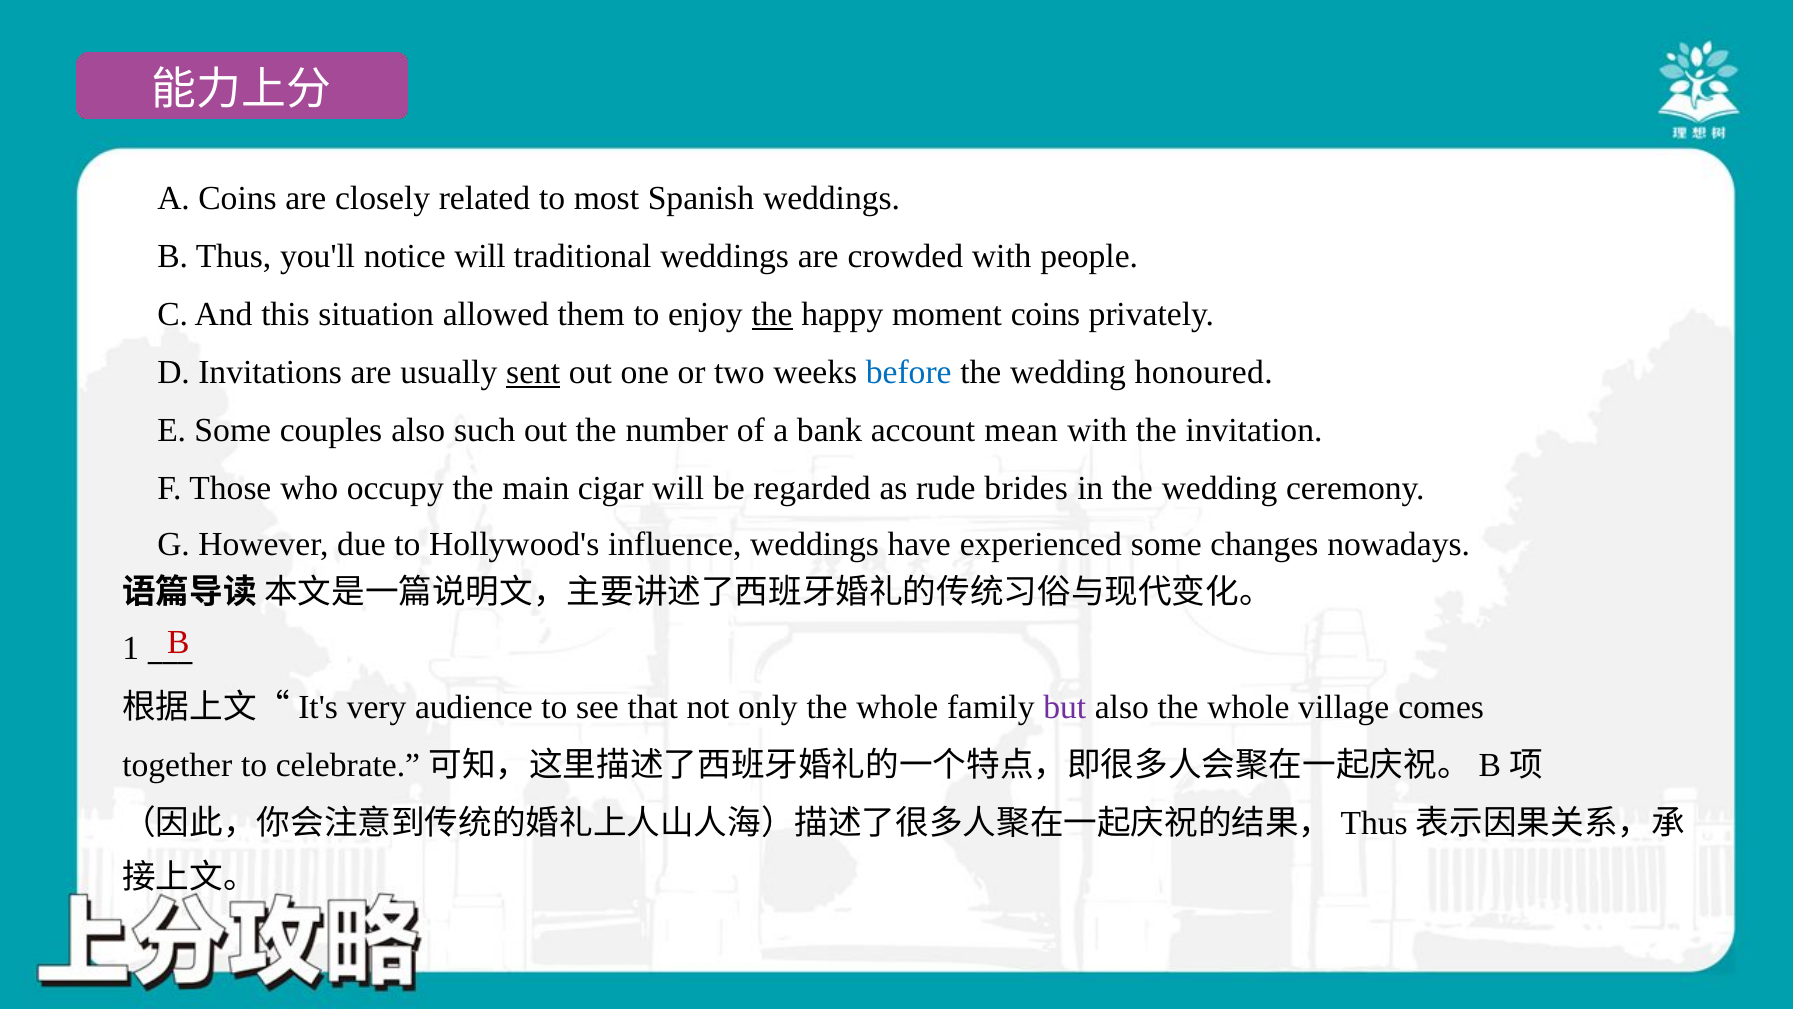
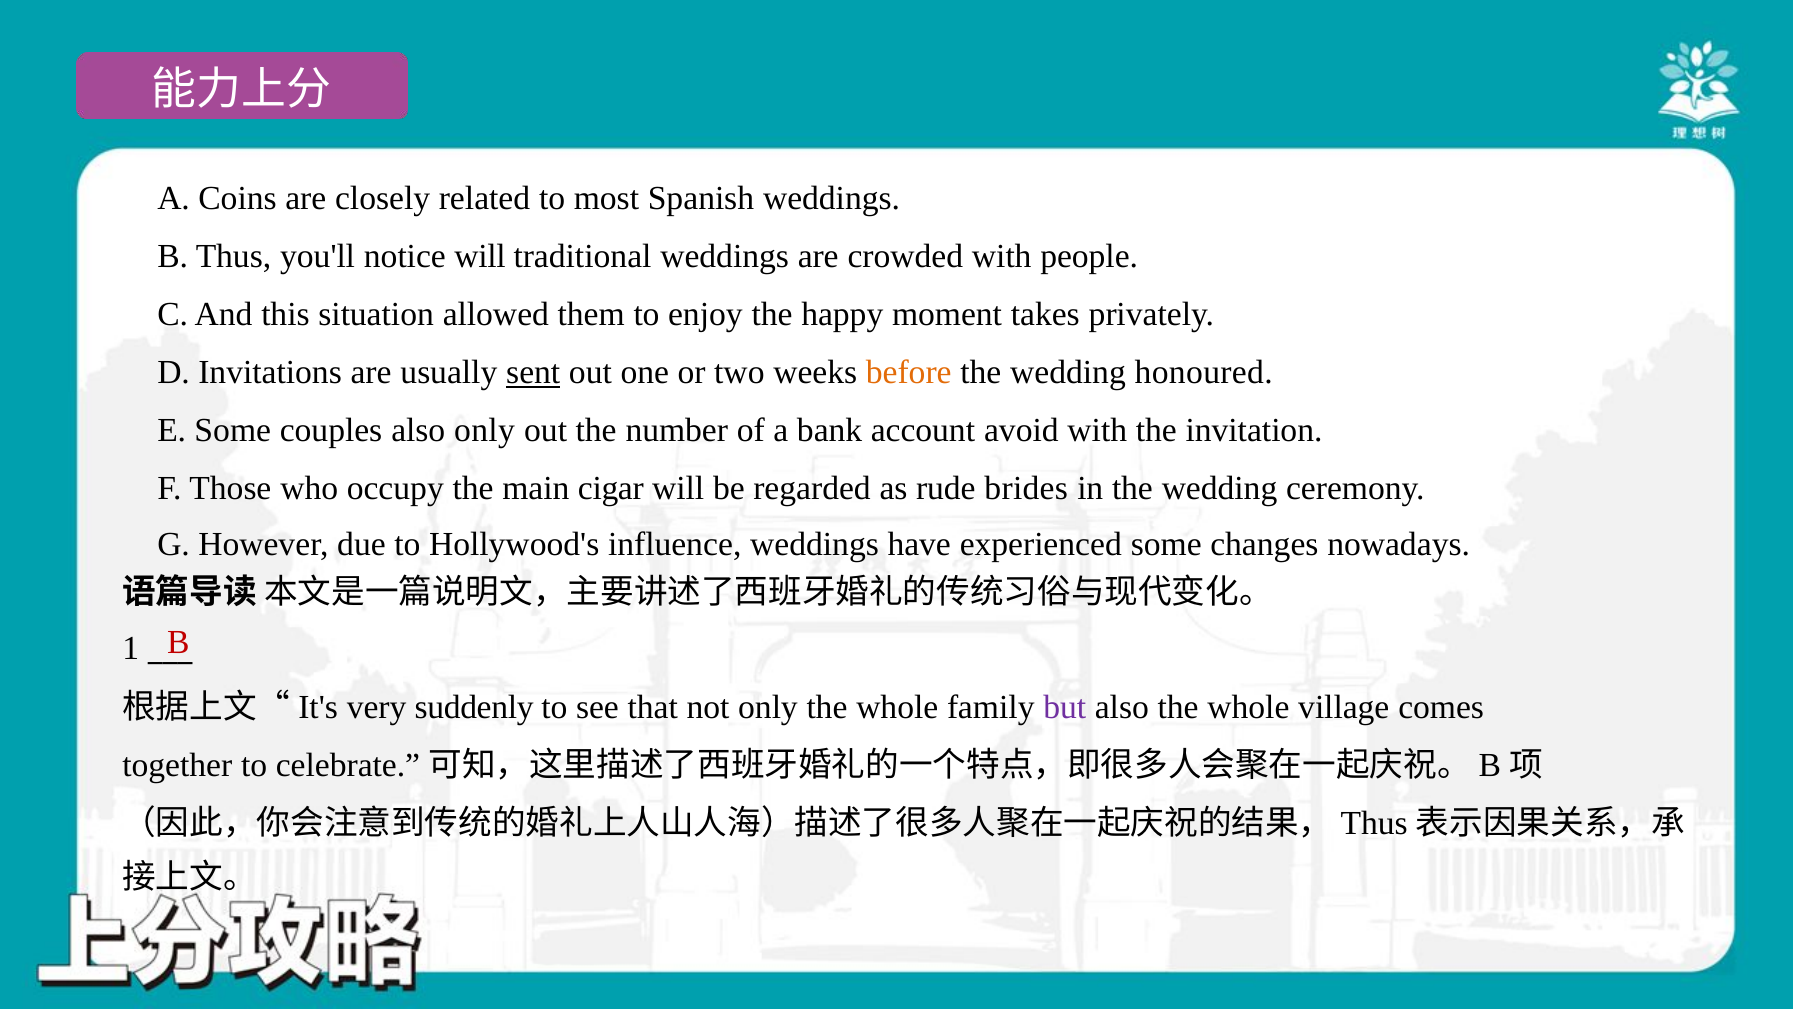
the at (772, 315) underline: present -> none
moment coins: coins -> takes
before colour: blue -> orange
also such: such -> only
mean: mean -> avoid
audience: audience -> suddenly
